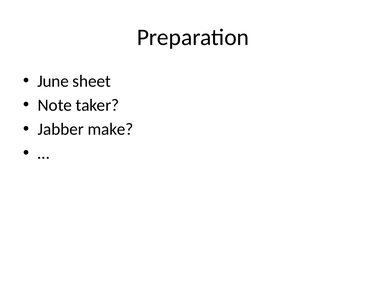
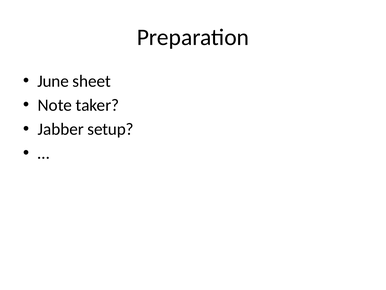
make: make -> setup
